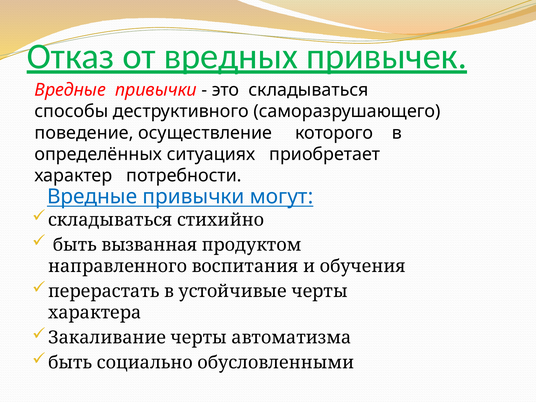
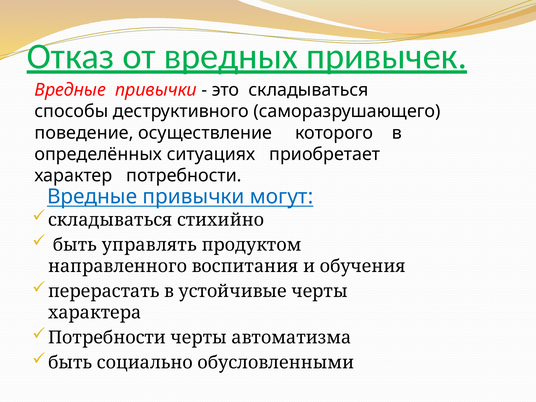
вызванная: вызванная -> управлять
Закаливание at (107, 338): Закаливание -> Потребности
